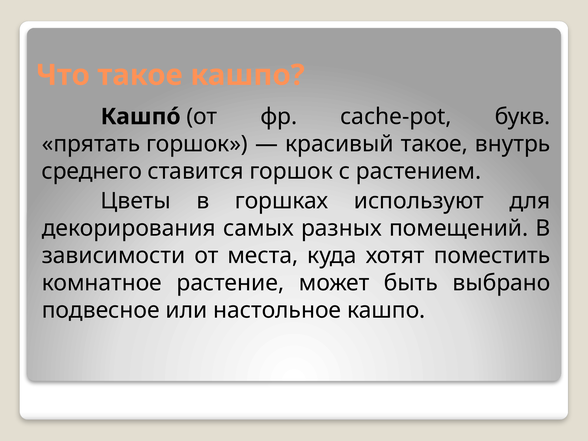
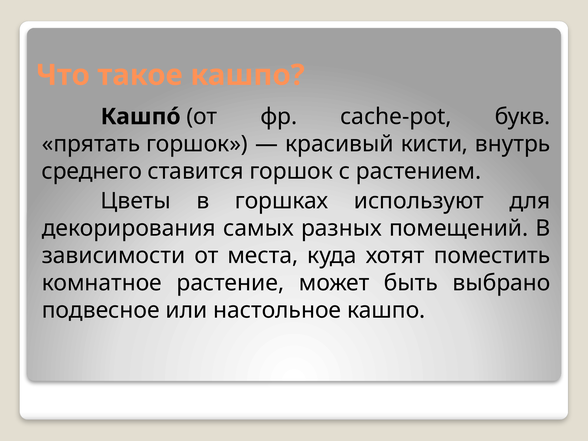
красивый такое: такое -> кисти
